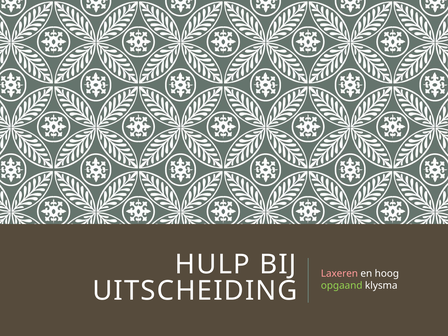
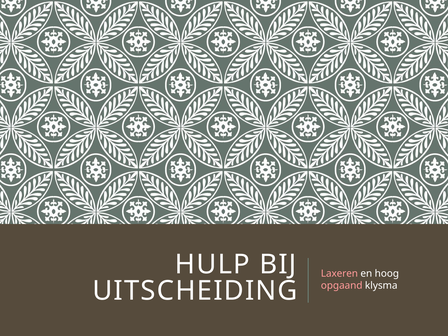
opgaand colour: light green -> pink
